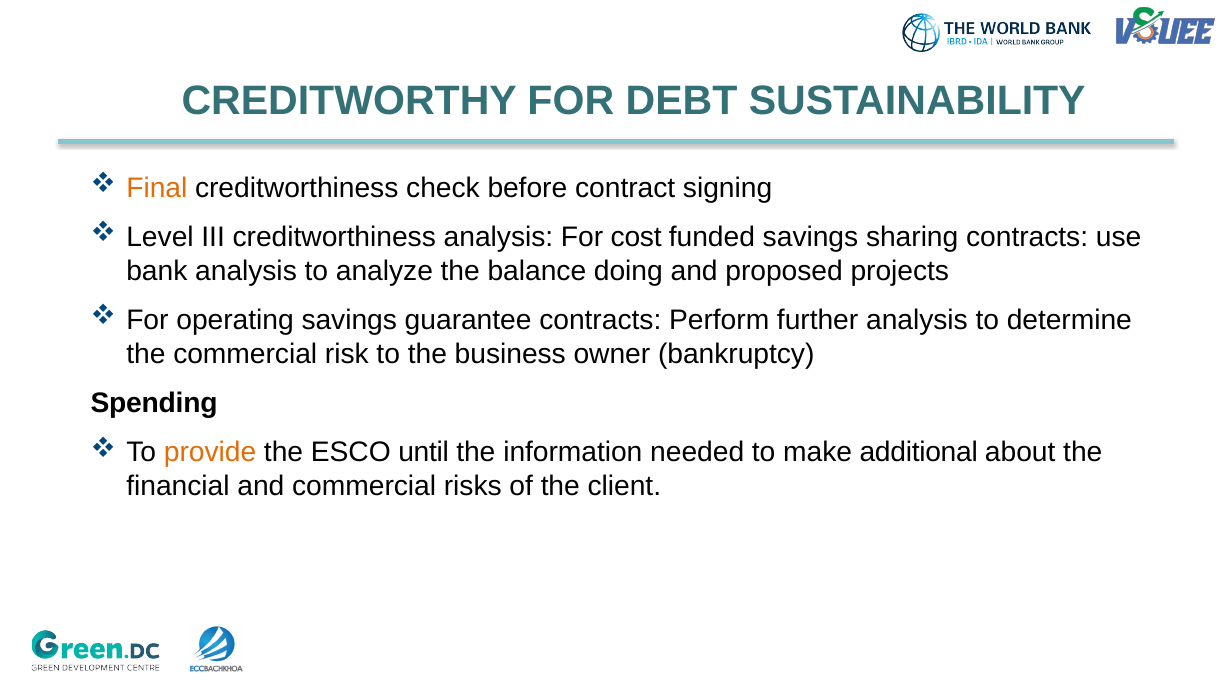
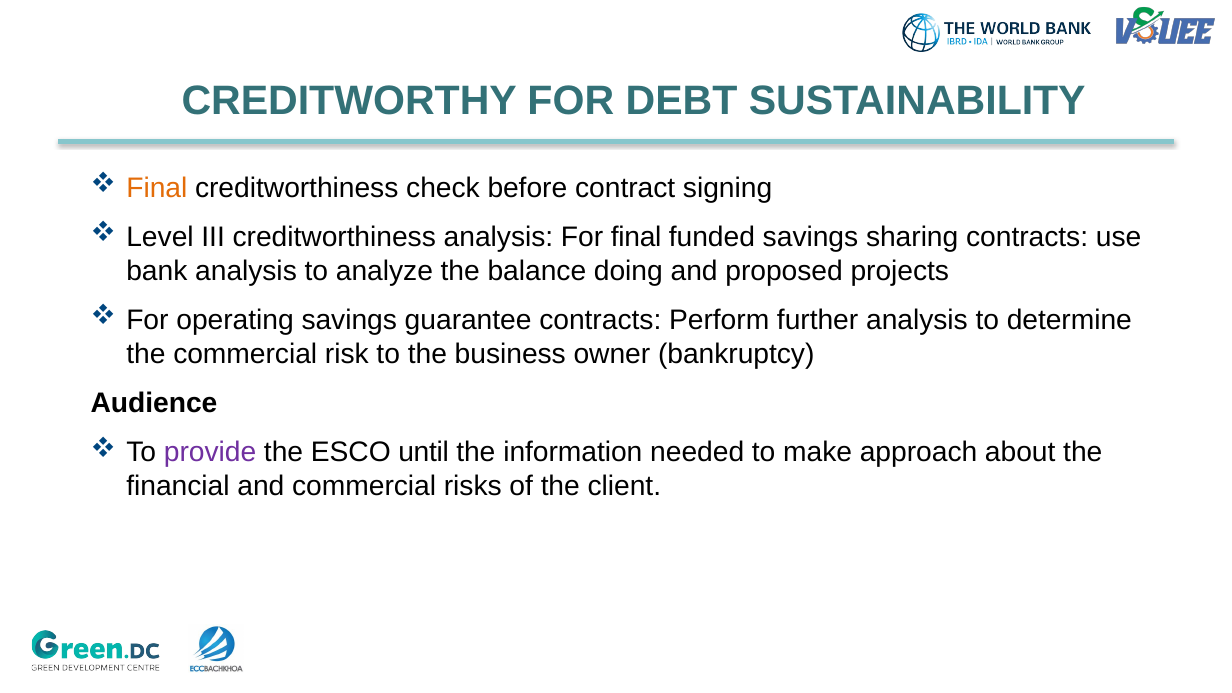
For cost: cost -> final
Spending: Spending -> Audience
provide colour: orange -> purple
additional: additional -> approach
